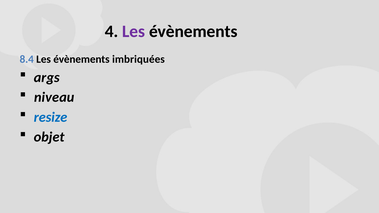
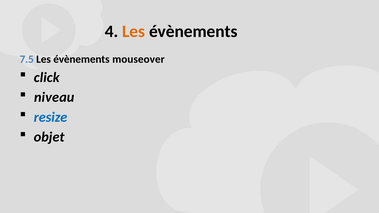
Les at (134, 31) colour: purple -> orange
8.4: 8.4 -> 7.5
imbriquées: imbriquées -> mouseover
args: args -> click
